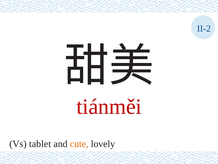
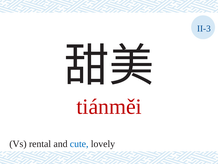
II-2: II-2 -> II-3
tablet: tablet -> rental
cute colour: orange -> blue
